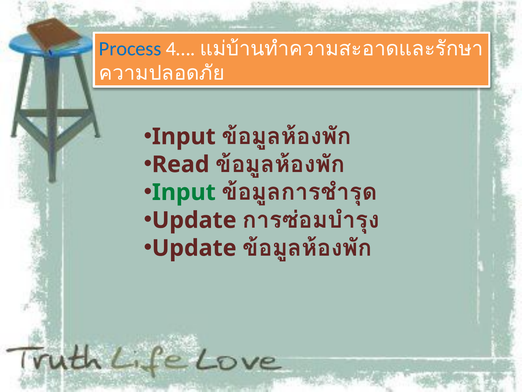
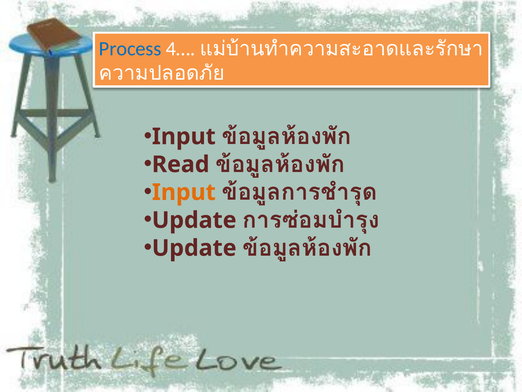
Input at (184, 192) colour: green -> orange
